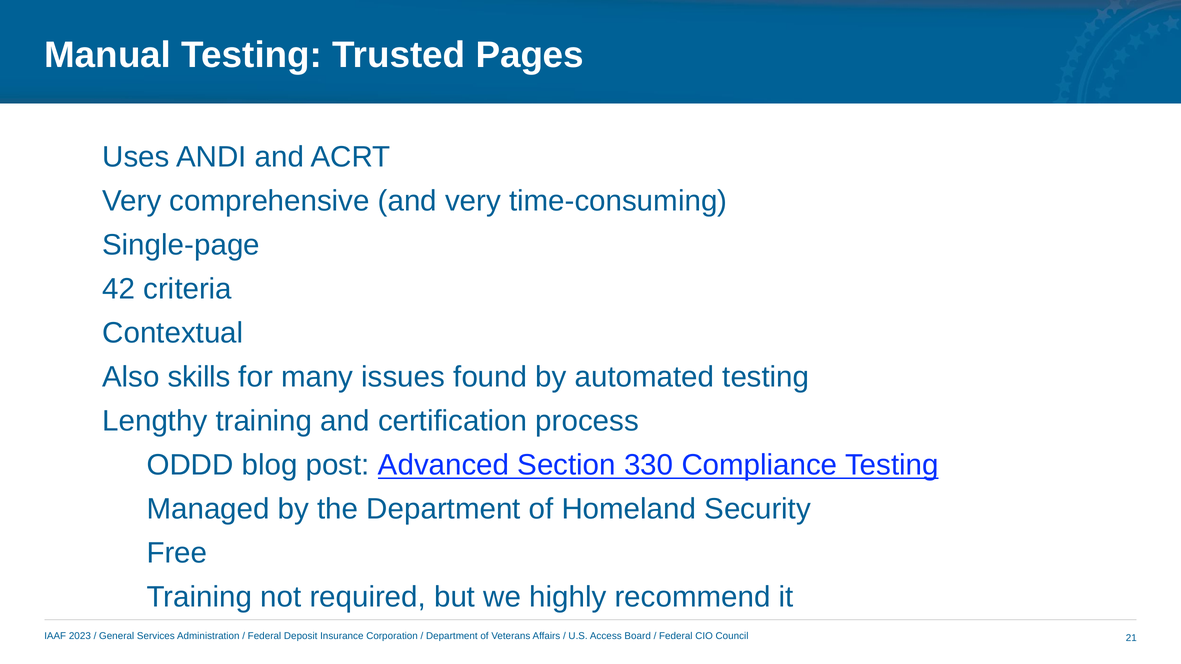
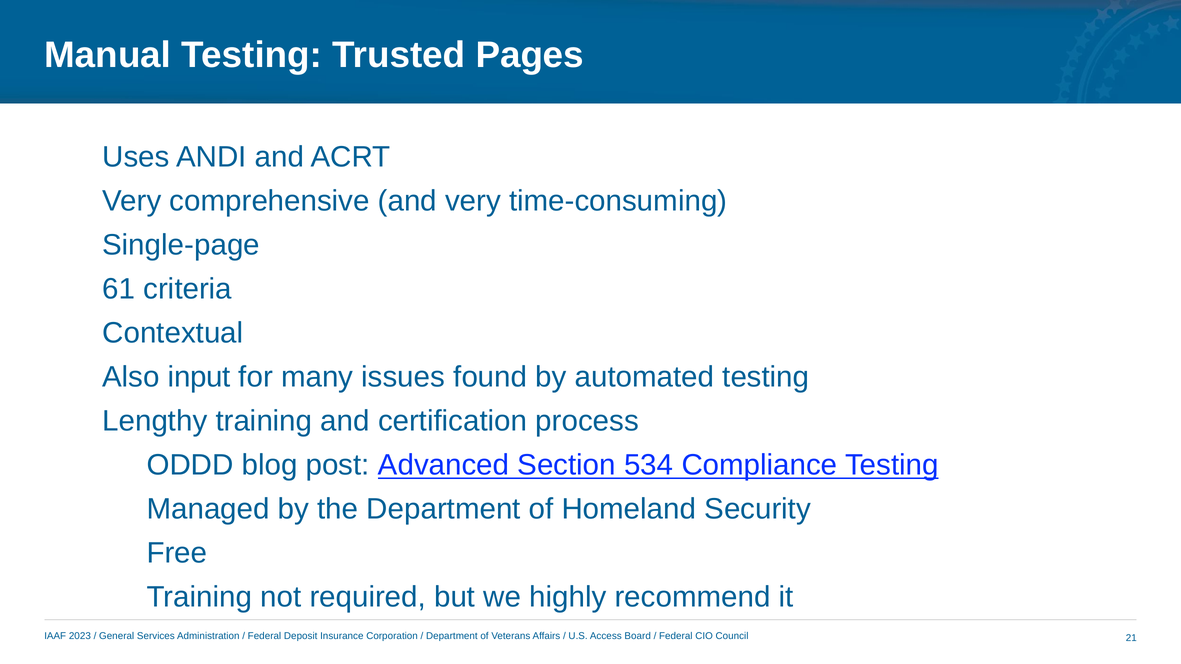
42: 42 -> 61
skills: skills -> input
330: 330 -> 534
